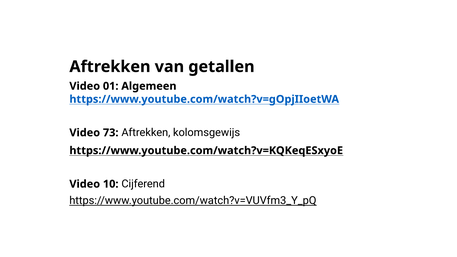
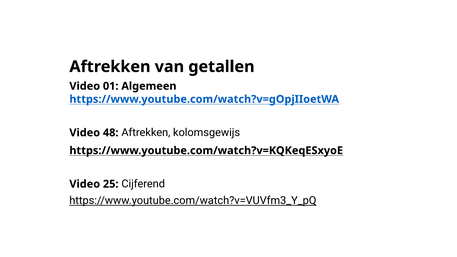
73: 73 -> 48
10: 10 -> 25
